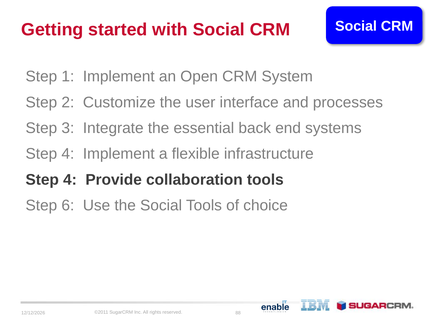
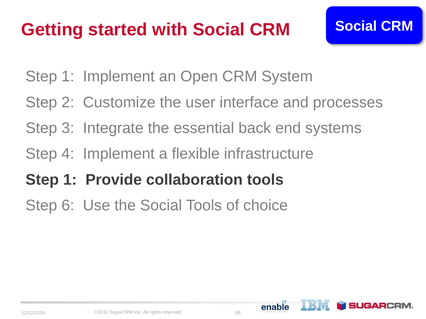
4 at (70, 180): 4 -> 1
